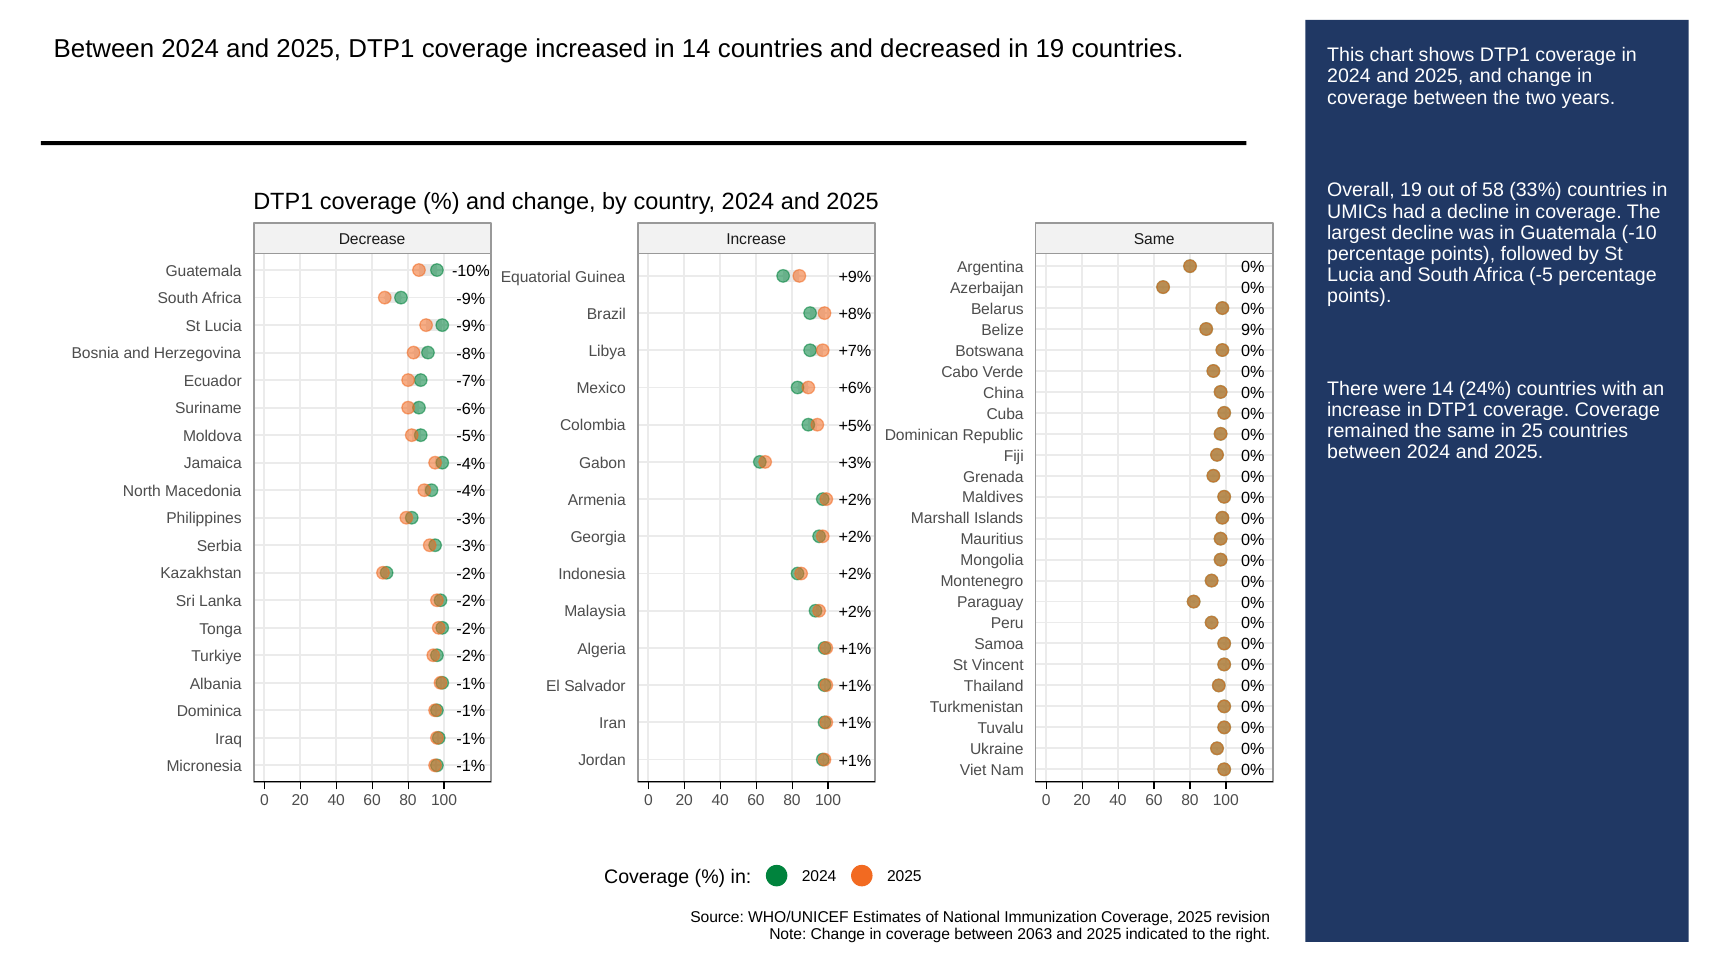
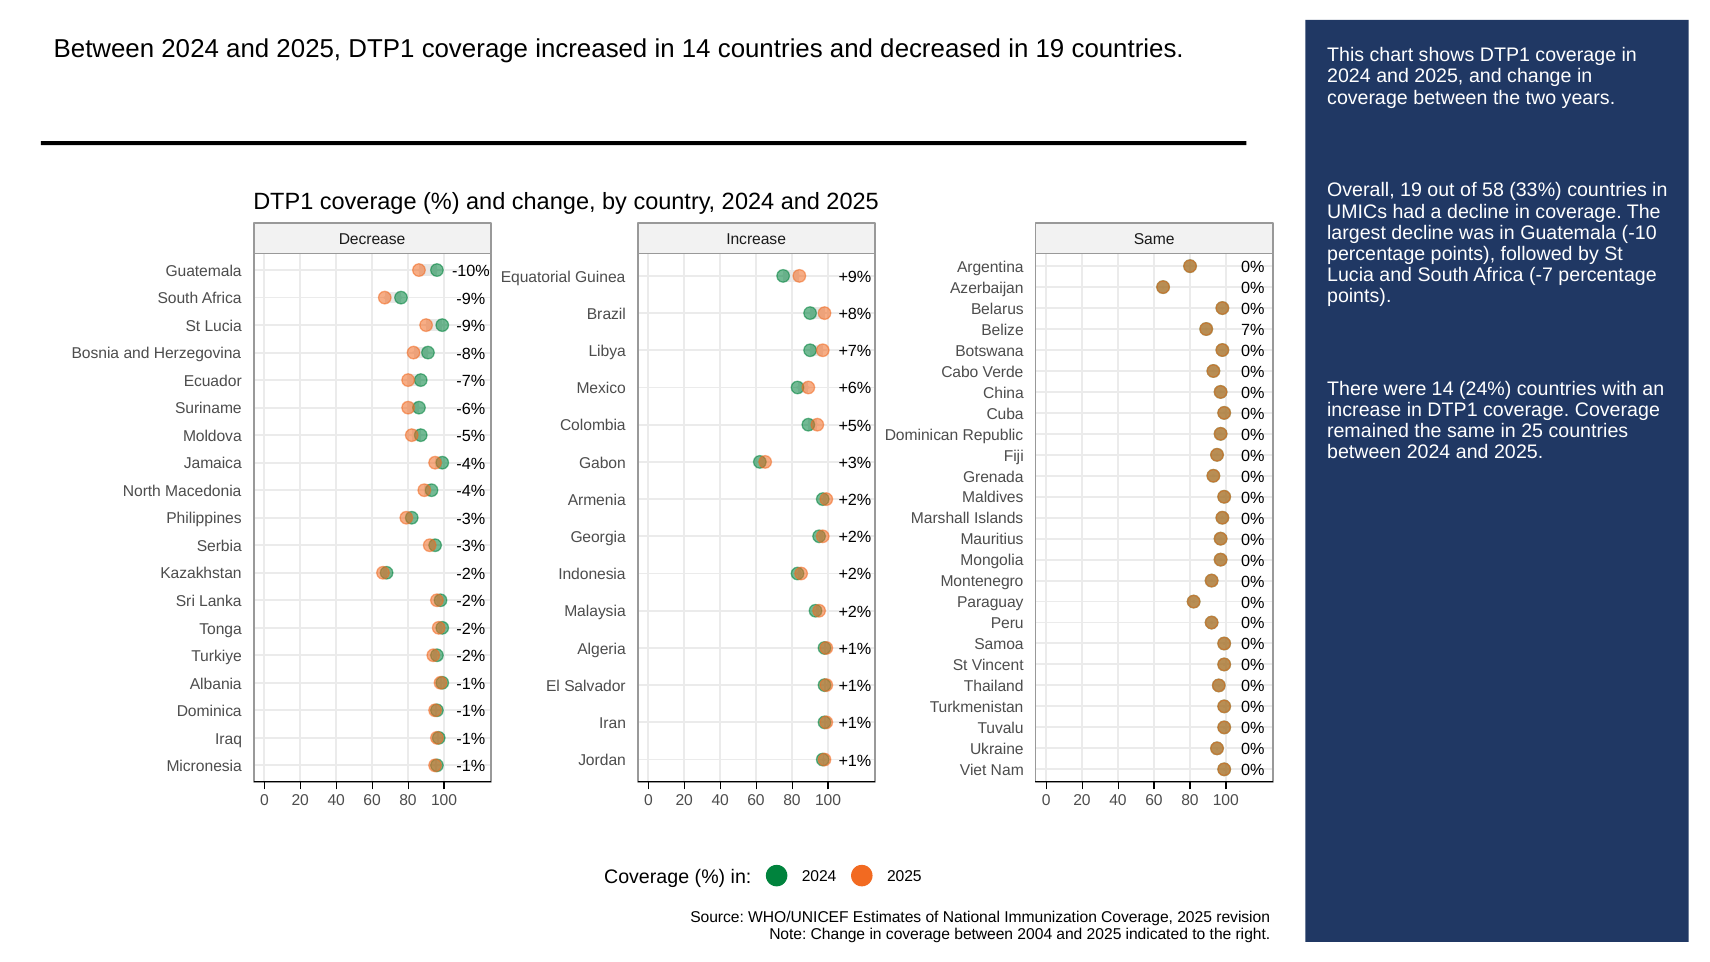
-5: -5 -> -7
9%: 9% -> 7%
2063: 2063 -> 2004
